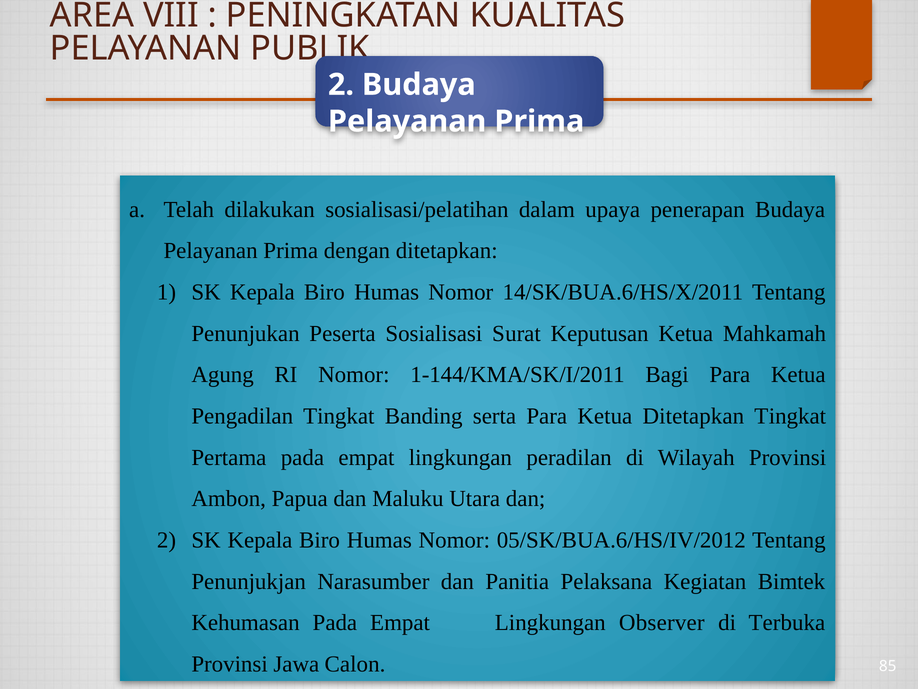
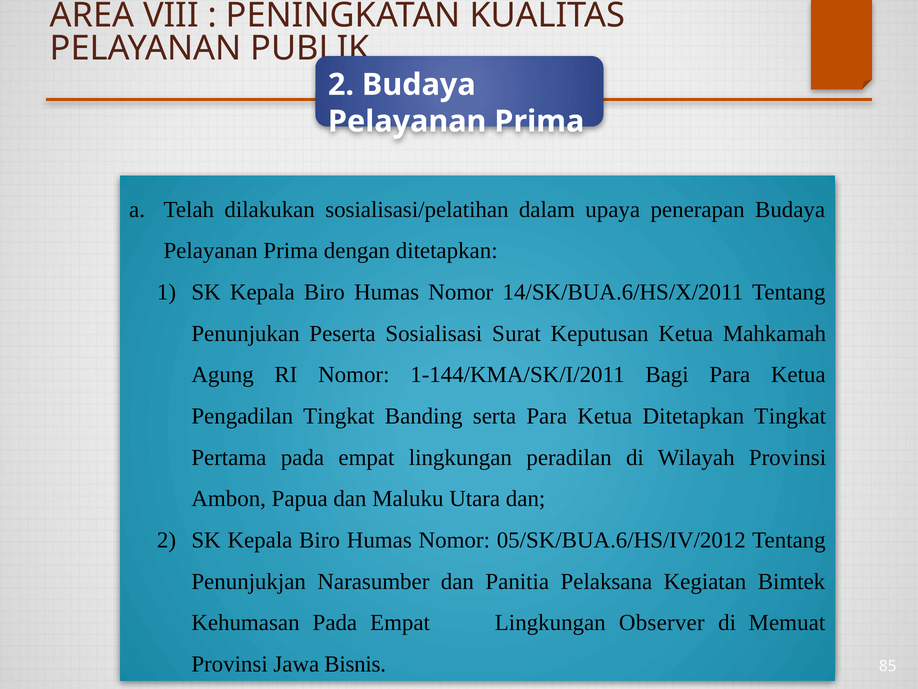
Terbuka: Terbuka -> Memuat
Calon: Calon -> Bisnis
